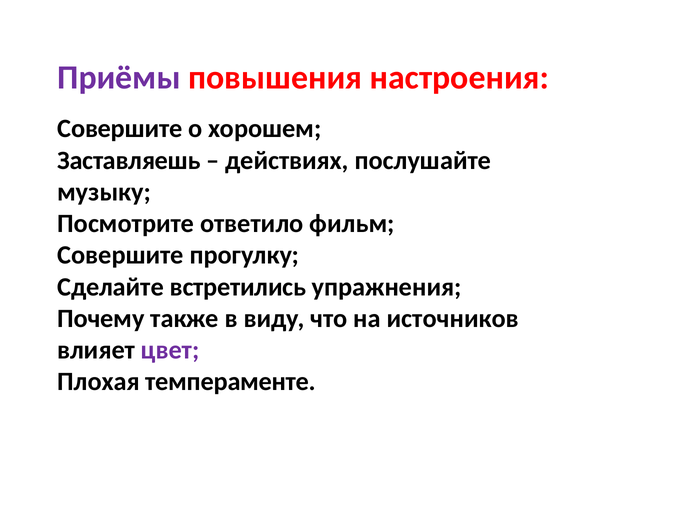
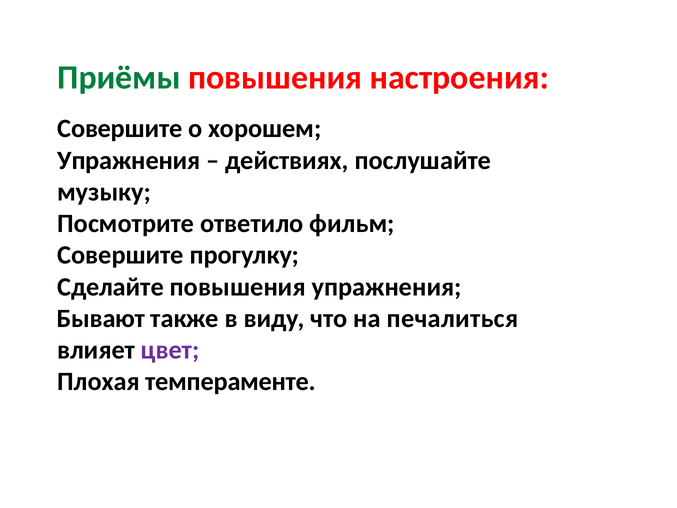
Приёмы colour: purple -> green
Заставляешь at (129, 160): Заставляешь -> Упражнения
Сделайте встретились: встретились -> повышения
Почему: Почему -> Бывают
источников: источников -> печалиться
